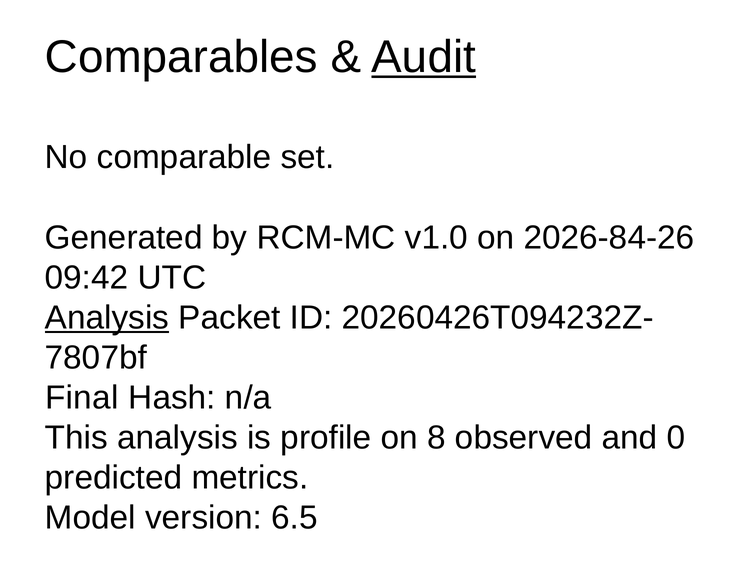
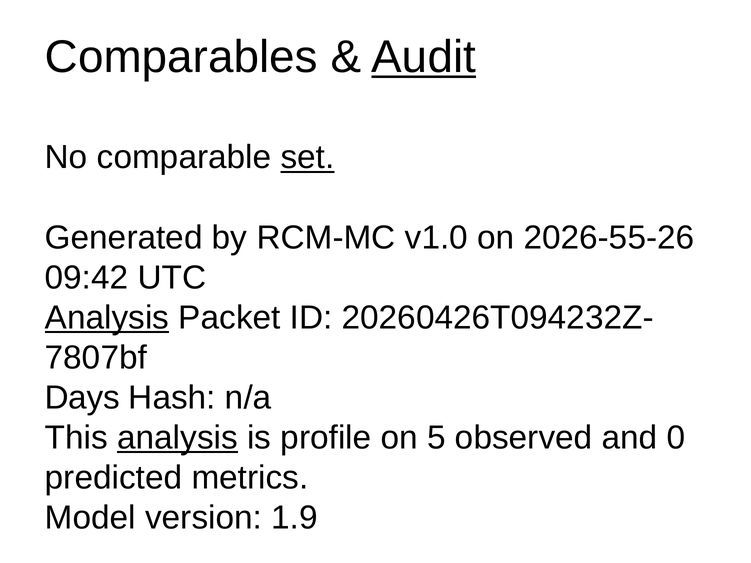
set underline: none -> present
2026-84-26: 2026-84-26 -> 2026-55-26
Final: Final -> Days
analysis at (178, 438) underline: none -> present
8: 8 -> 5
6.5: 6.5 -> 1.9
